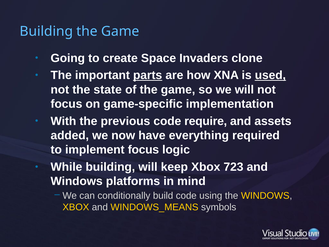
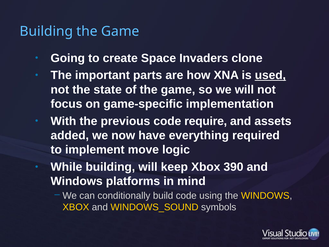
parts underline: present -> none
implement focus: focus -> move
723: 723 -> 390
WINDOWS_MEANS: WINDOWS_MEANS -> WINDOWS_SOUND
